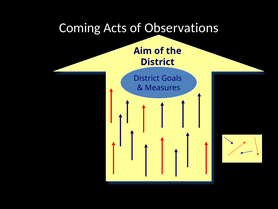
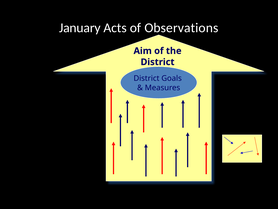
Coming: Coming -> January
